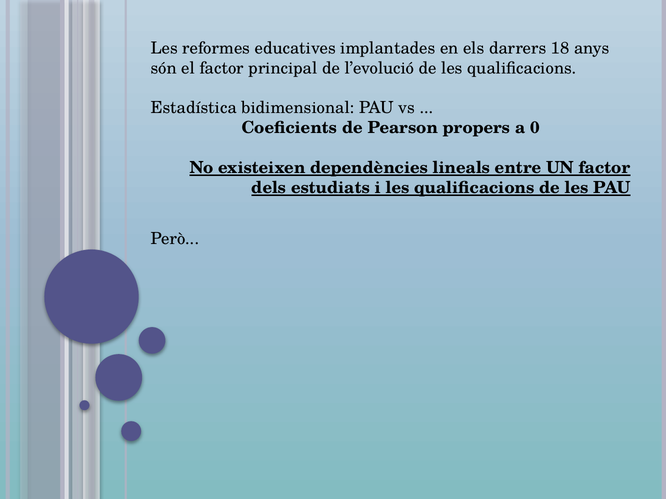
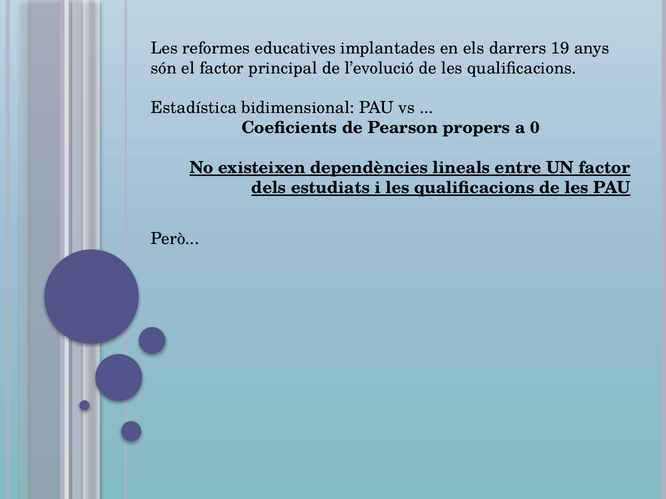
18: 18 -> 19
